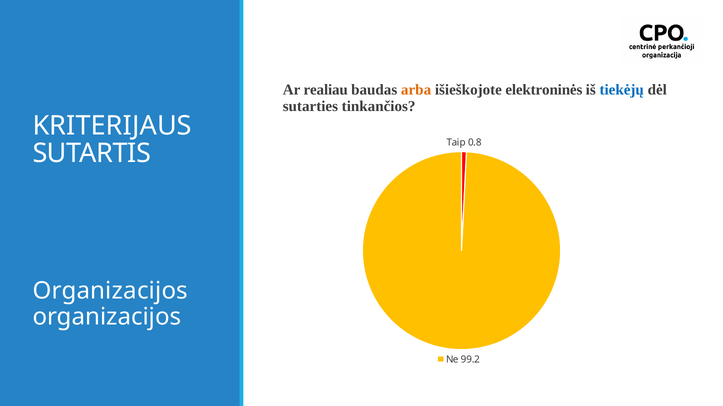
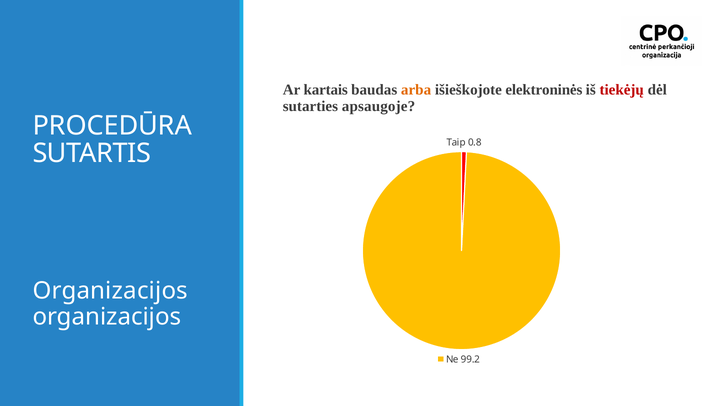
realiau: realiau -> kartais
tiekėjų colour: blue -> red
tinkančios: tinkančios -> apsaugoje
KRITERIJAUS: KRITERIJAUS -> PROCEDŪRA
